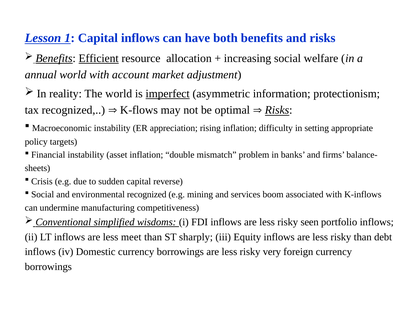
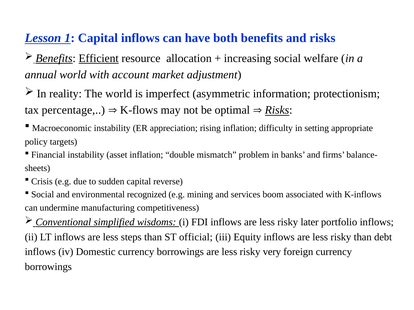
imperfect underline: present -> none
tax recognized: recognized -> percentage
seen: seen -> later
meet: meet -> steps
sharply: sharply -> official
